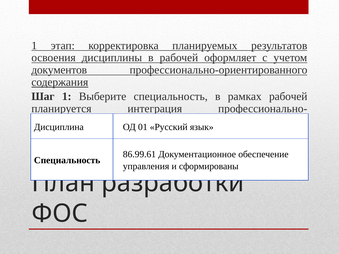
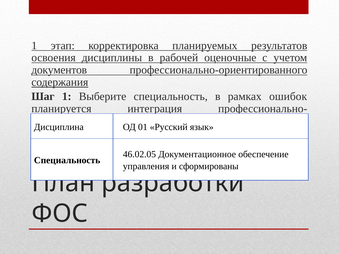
оформляет: оформляет -> оценочные
рамках рабочей: рабочей -> ошибок
86.99.61: 86.99.61 -> 46.02.05
